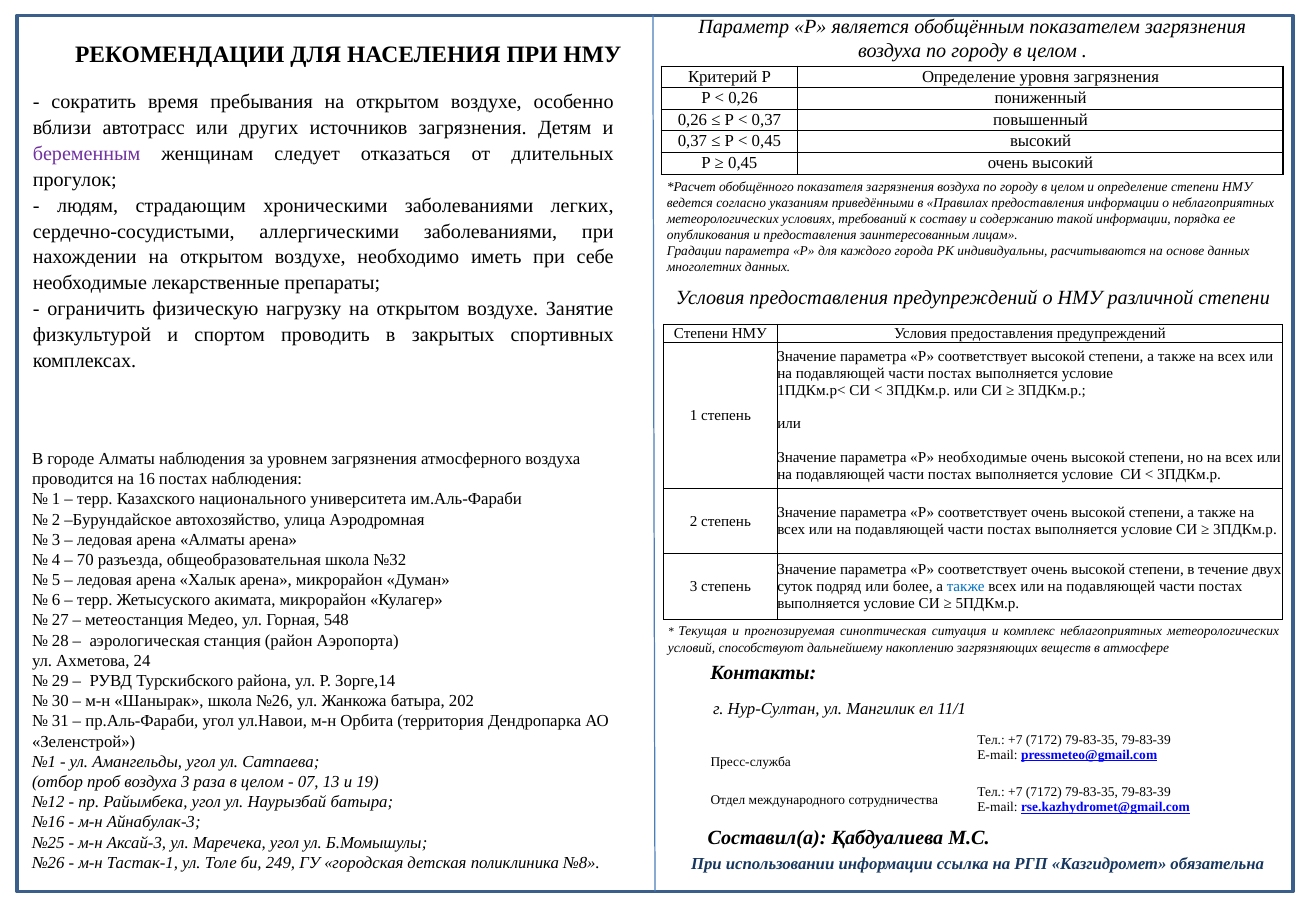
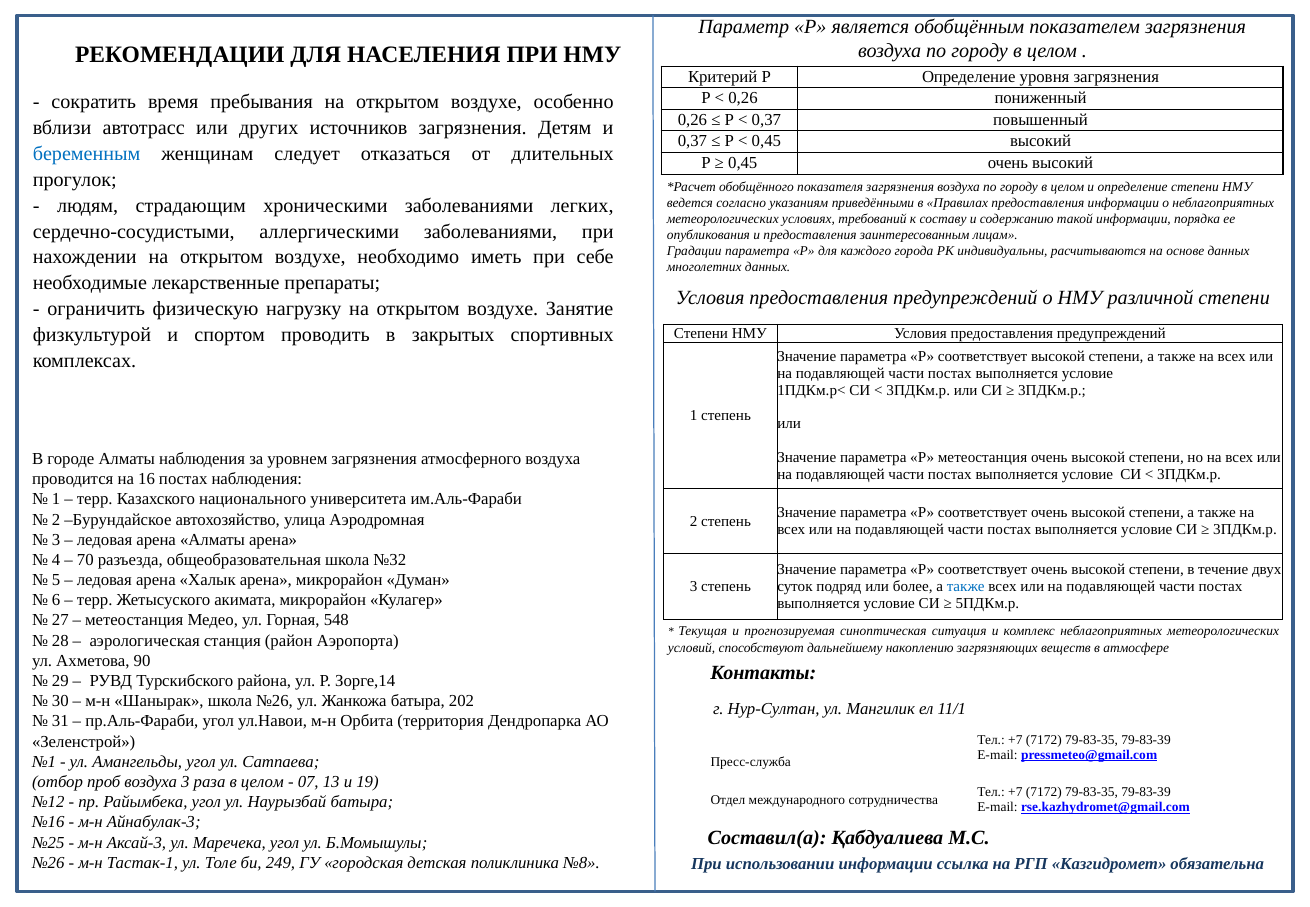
беременным colour: purple -> blue
Р необходимые: необходимые -> метеостанция
24: 24 -> 90
